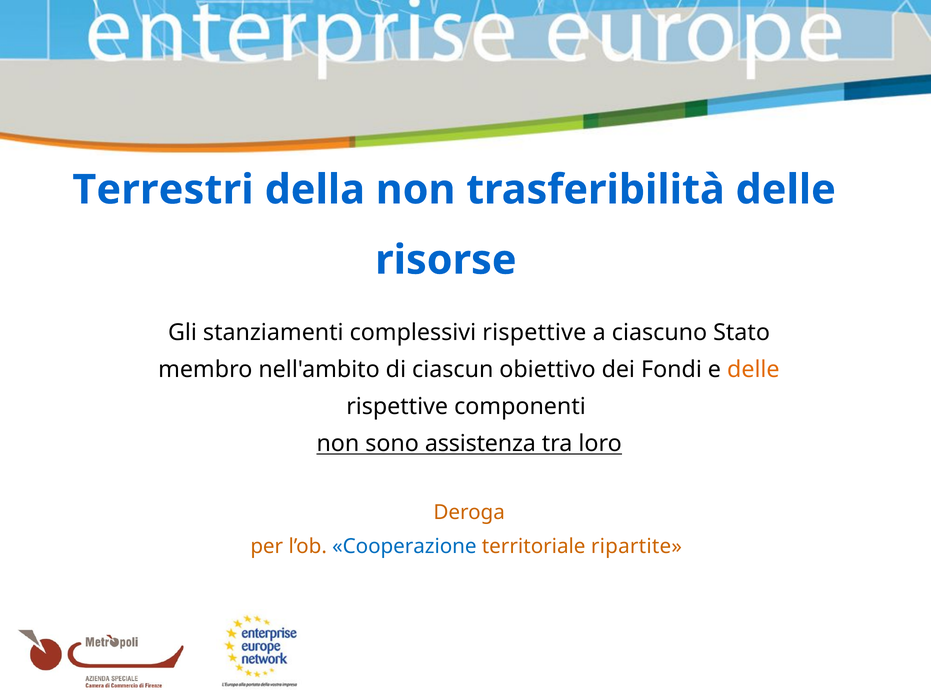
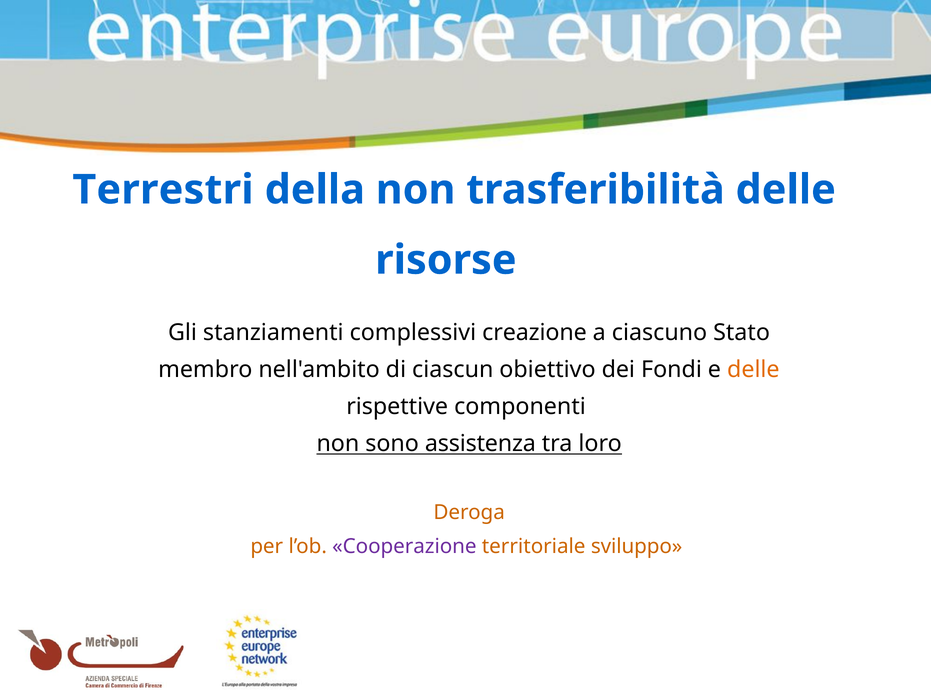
complessivi rispettive: rispettive -> creazione
Cooperazione colour: blue -> purple
ripartite: ripartite -> sviluppo
